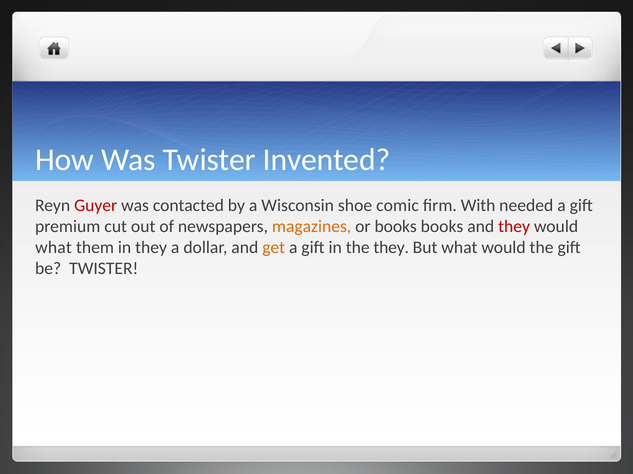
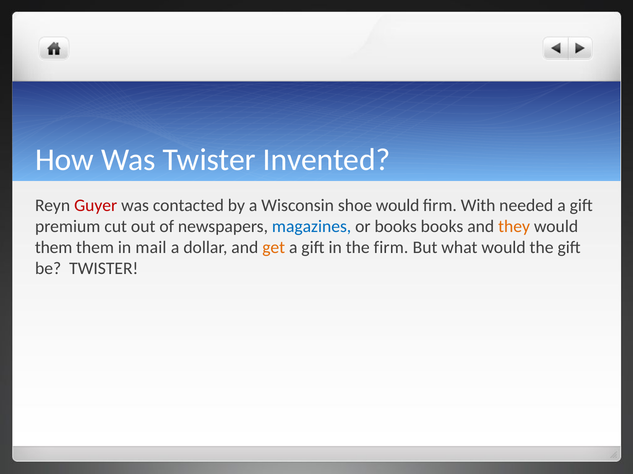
shoe comic: comic -> would
magazines colour: orange -> blue
they at (514, 227) colour: red -> orange
what at (53, 248): what -> them
in they: they -> mail
the they: they -> firm
